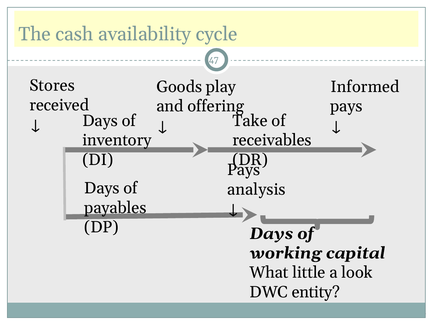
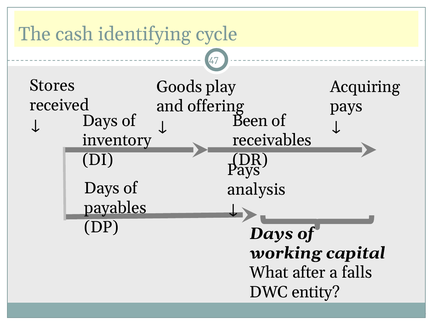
availability: availability -> identifying
Informed: Informed -> Acquiring
Take: Take -> Been
little: little -> after
look: look -> falls
